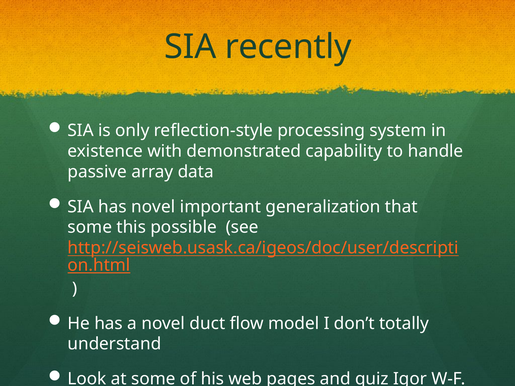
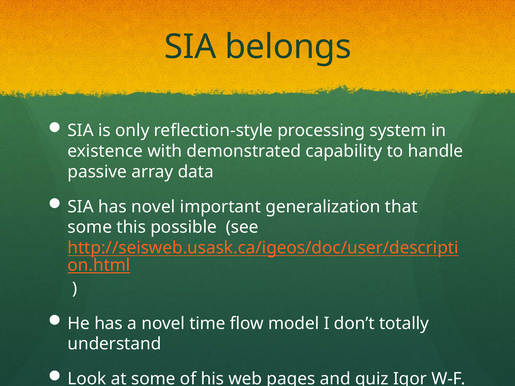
recently: recently -> belongs
duct: duct -> time
